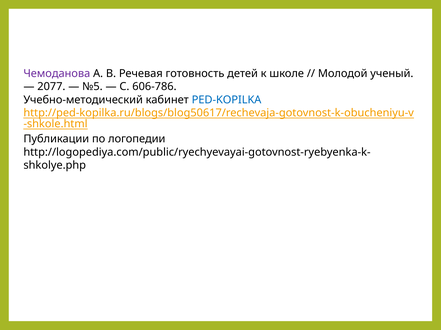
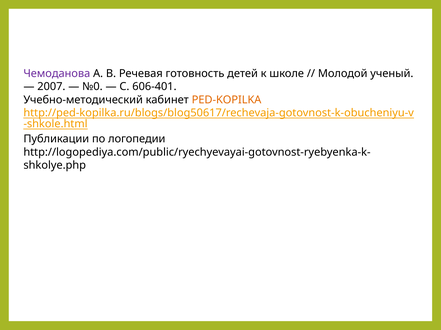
2077: 2077 -> 2007
№5: №5 -> №0
606-786: 606-786 -> 606-401
PED-KOPILKA colour: blue -> orange
